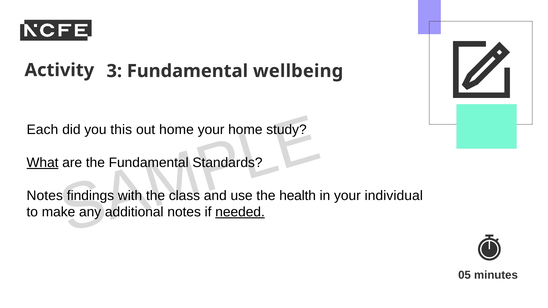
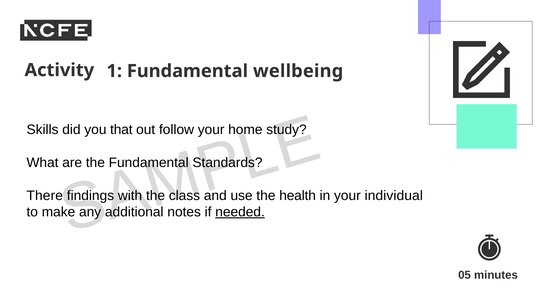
3: 3 -> 1
Each: Each -> Skills
this: this -> that
out home: home -> follow
What underline: present -> none
Notes at (45, 196): Notes -> There
